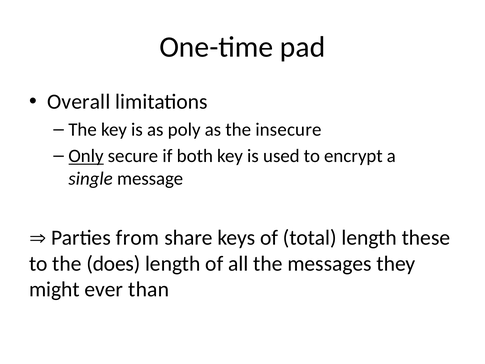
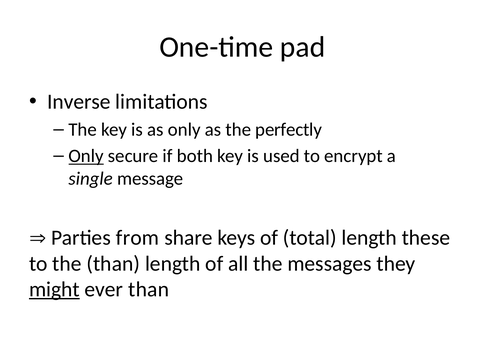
Overall: Overall -> Inverse
as poly: poly -> only
insecure: insecure -> perfectly
the does: does -> than
might underline: none -> present
